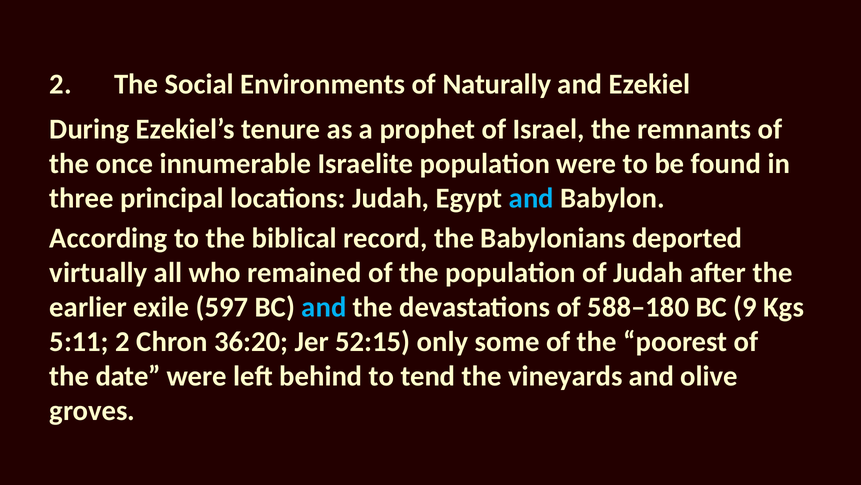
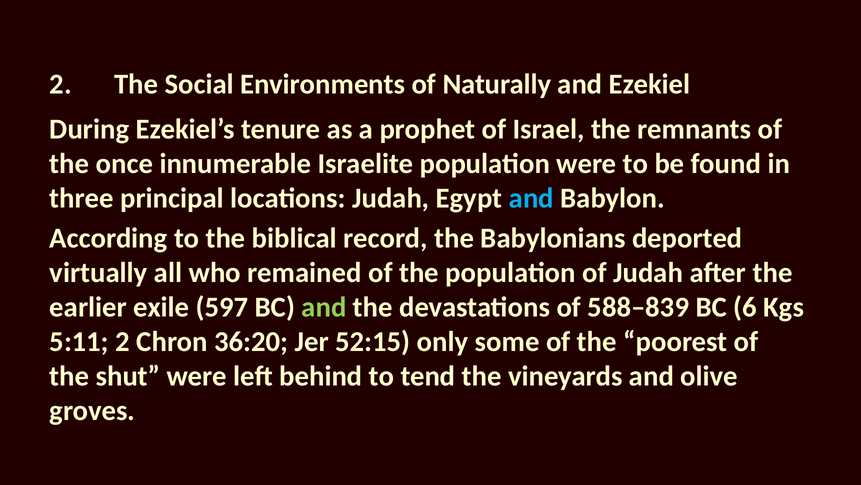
and at (324, 307) colour: light blue -> light green
588–180: 588–180 -> 588–839
9: 9 -> 6
date: date -> shut
